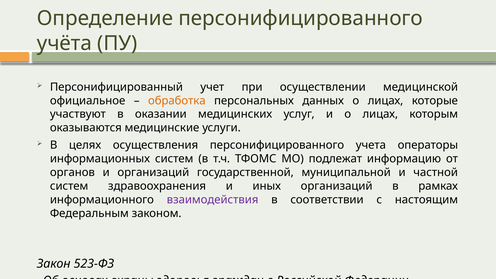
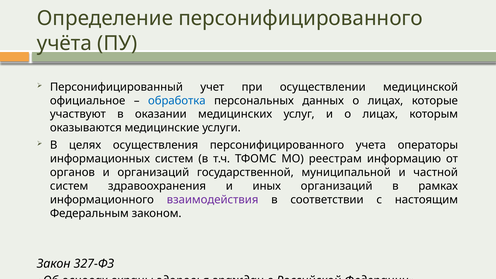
обработка colour: orange -> blue
подлежат: подлежат -> реестрам
523-ФЗ: 523-ФЗ -> 327-ФЗ
